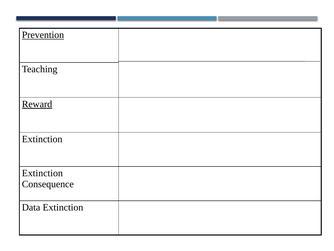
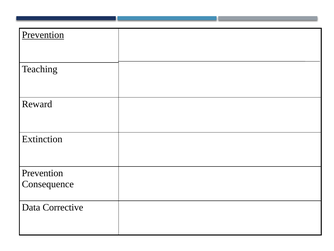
Reward underline: present -> none
Extinction at (42, 173): Extinction -> Prevention
Data Extinction: Extinction -> Corrective
